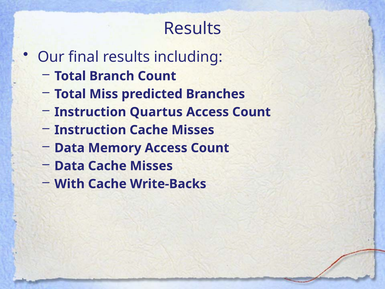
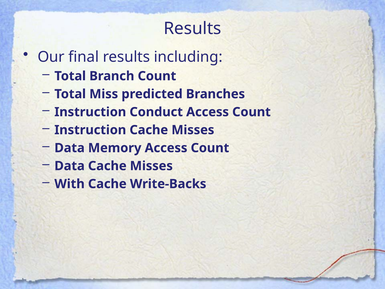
Quartus: Quartus -> Conduct
